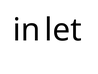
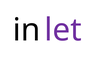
let colour: black -> purple
